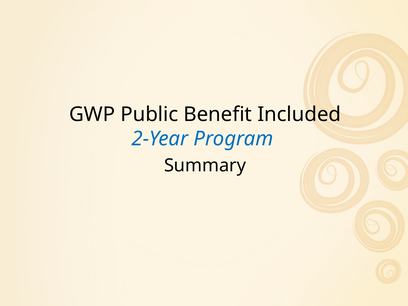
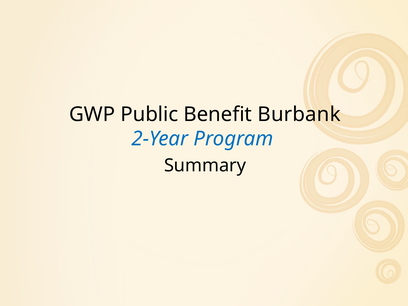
Included: Included -> Burbank
